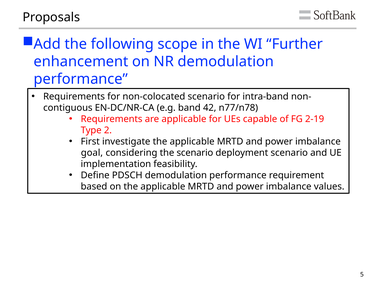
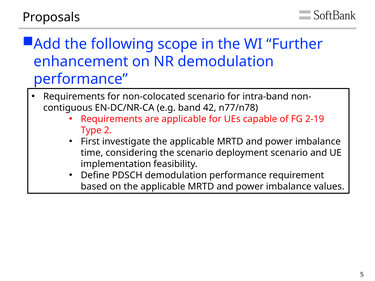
goal: goal -> time
